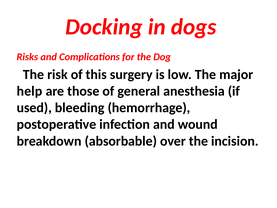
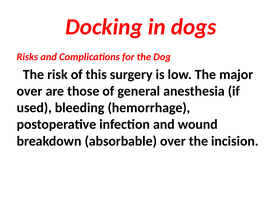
help at (29, 91): help -> over
